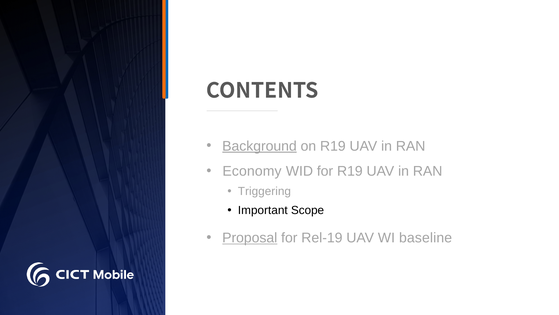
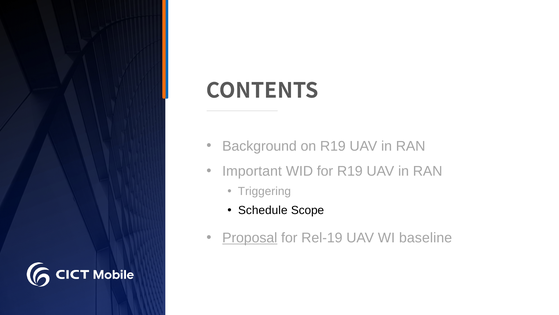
Background underline: present -> none
Economy: Economy -> Important
Important: Important -> Schedule
